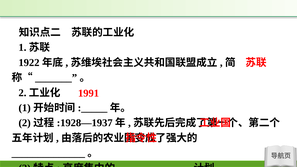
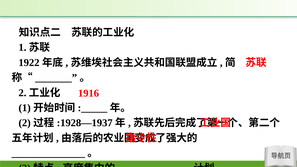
1991: 1991 -> 1916
